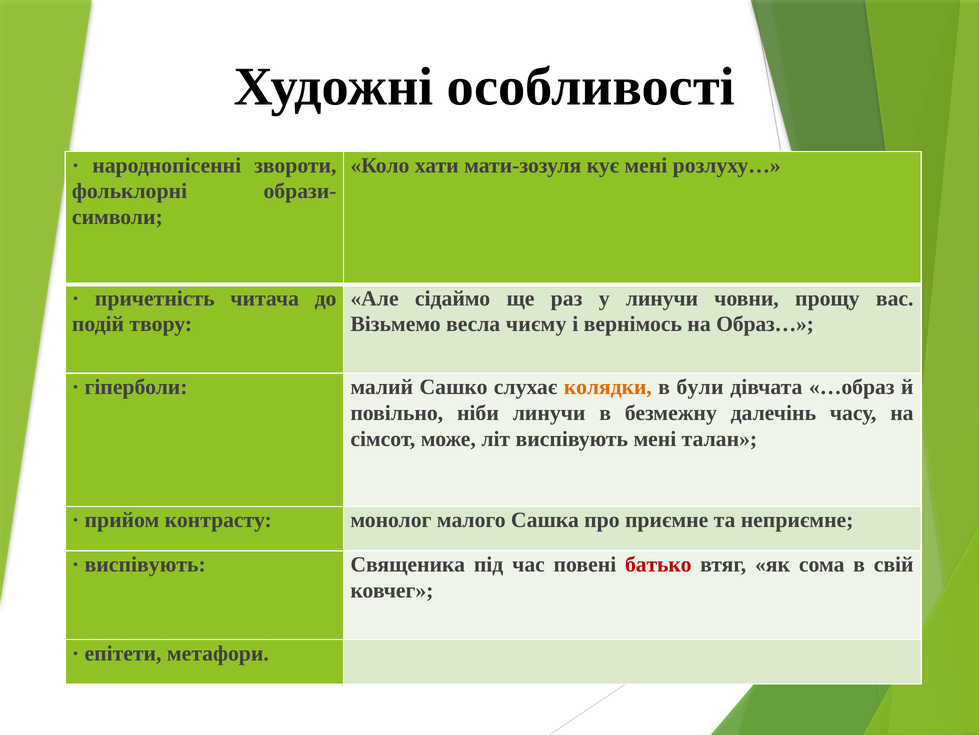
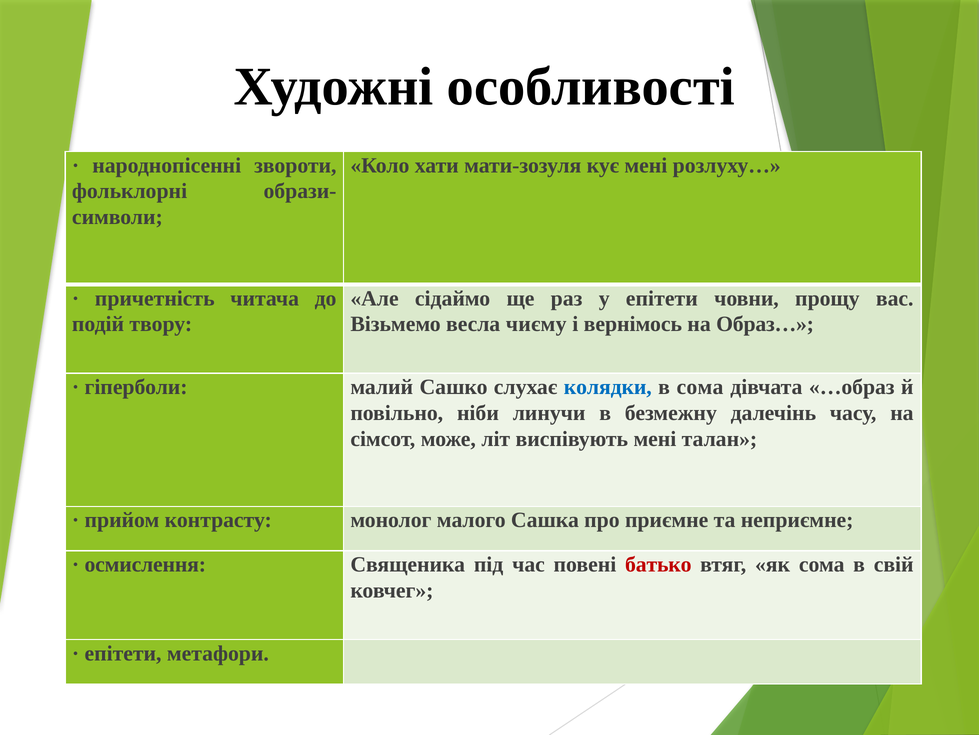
у линучи: линучи -> епітети
колядки colour: orange -> blue
в були: були -> сома
виспівують at (145, 564): виспівують -> осмислення
